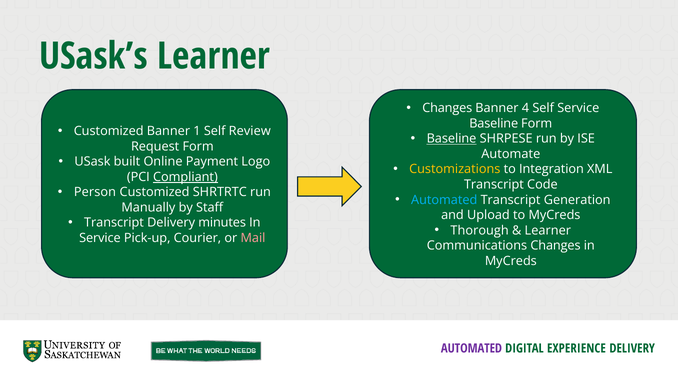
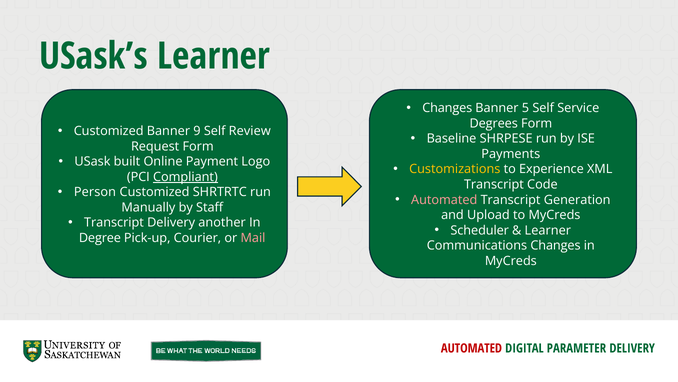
4: 4 -> 5
Baseline at (494, 123): Baseline -> Degrees
1: 1 -> 9
Baseline at (452, 139) underline: present -> none
Automate: Automate -> Payments
Integration: Integration -> Experience
Automated at (444, 200) colour: light blue -> pink
minutes: minutes -> another
Thorough: Thorough -> Scheduler
Service at (100, 238): Service -> Degree
AUTOMATED at (472, 348) colour: purple -> red
EXPERIENCE: EXPERIENCE -> PARAMETER
